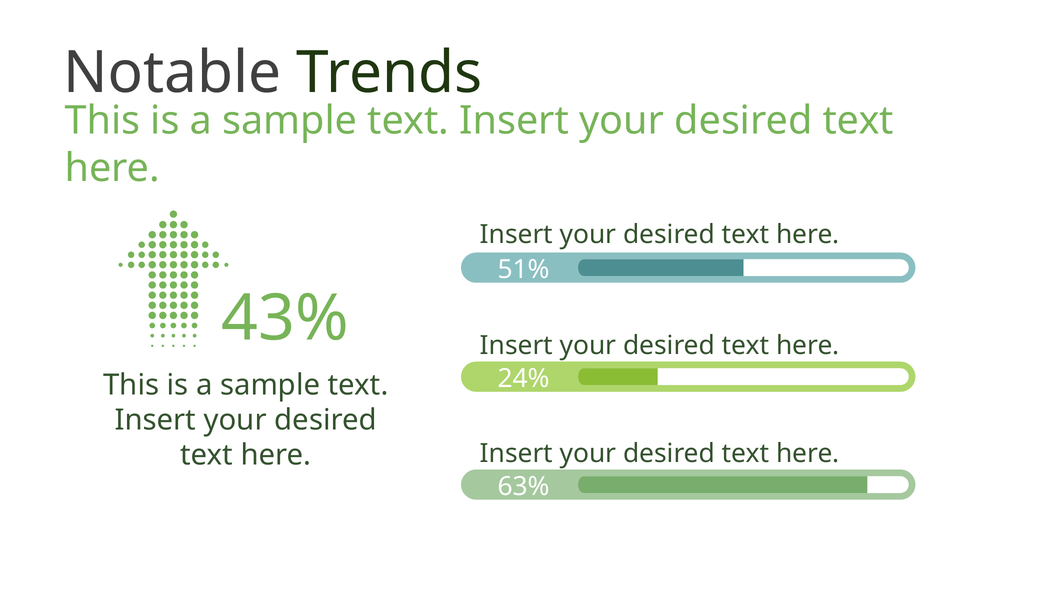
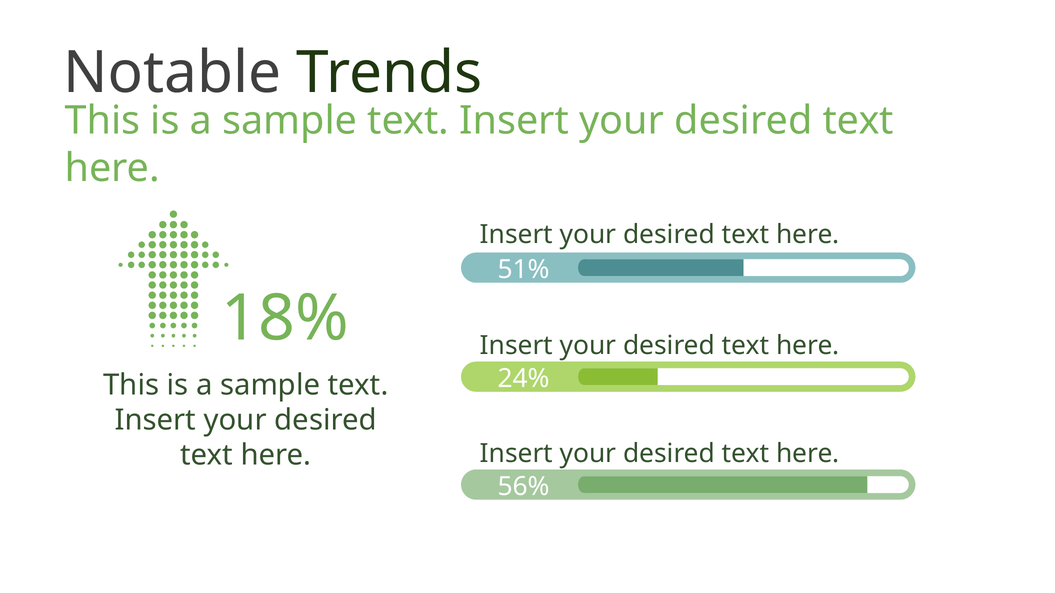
43%: 43% -> 18%
63%: 63% -> 56%
